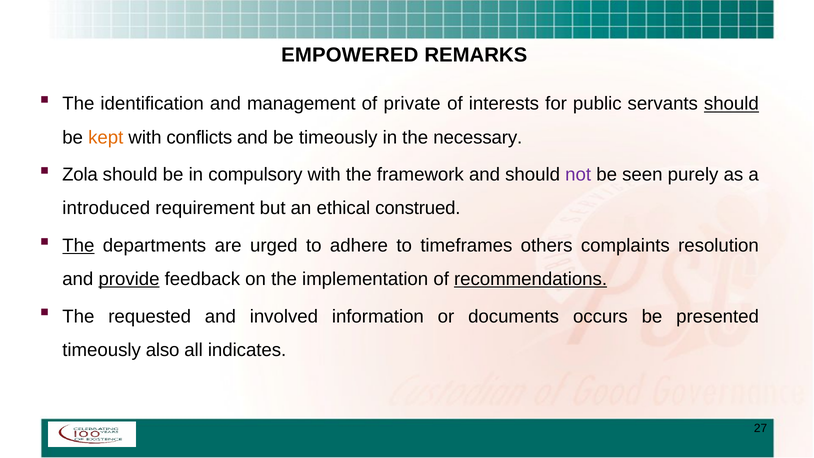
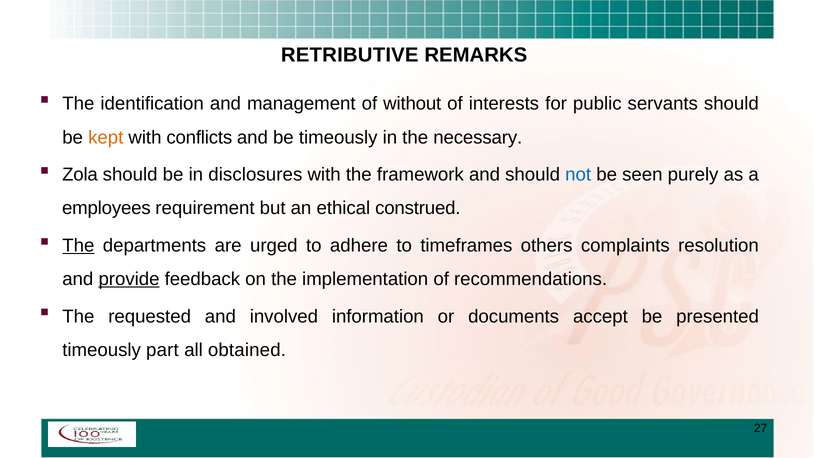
EMPOWERED: EMPOWERED -> RETRIBUTIVE
private: private -> without
should at (731, 104) underline: present -> none
compulsory: compulsory -> disclosures
not colour: purple -> blue
introduced: introduced -> employees
recommendations underline: present -> none
occurs: occurs -> accept
also: also -> part
indicates: indicates -> obtained
